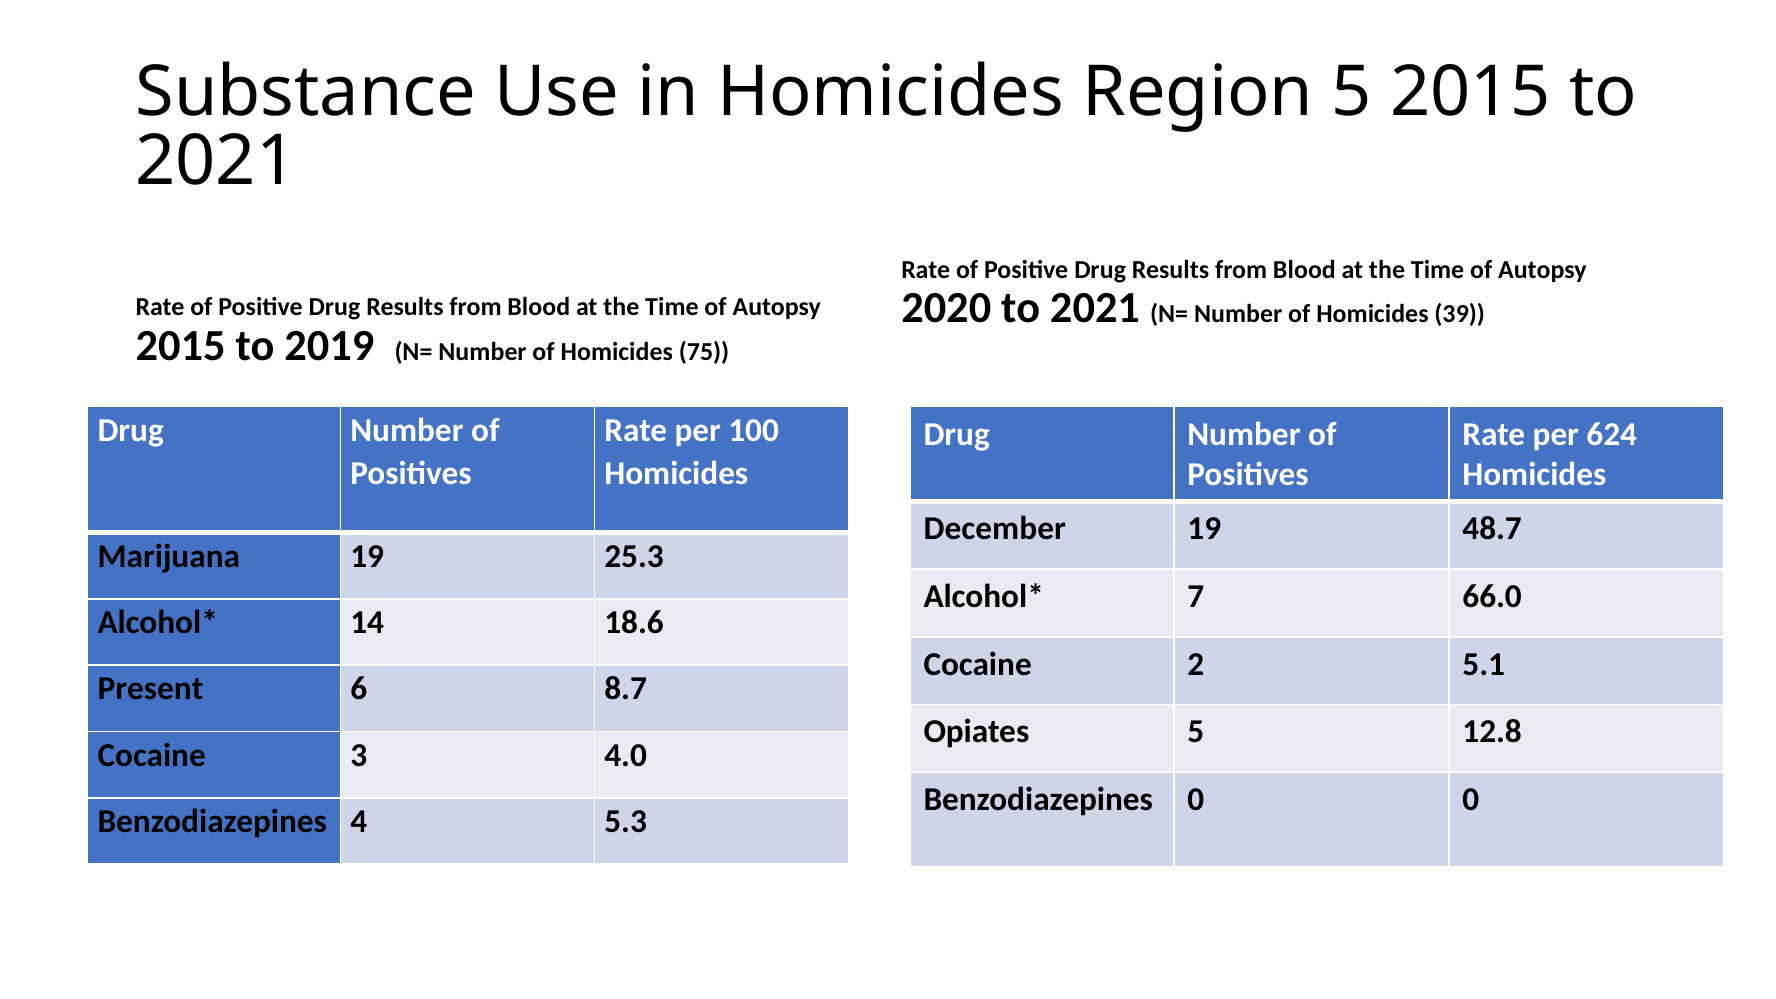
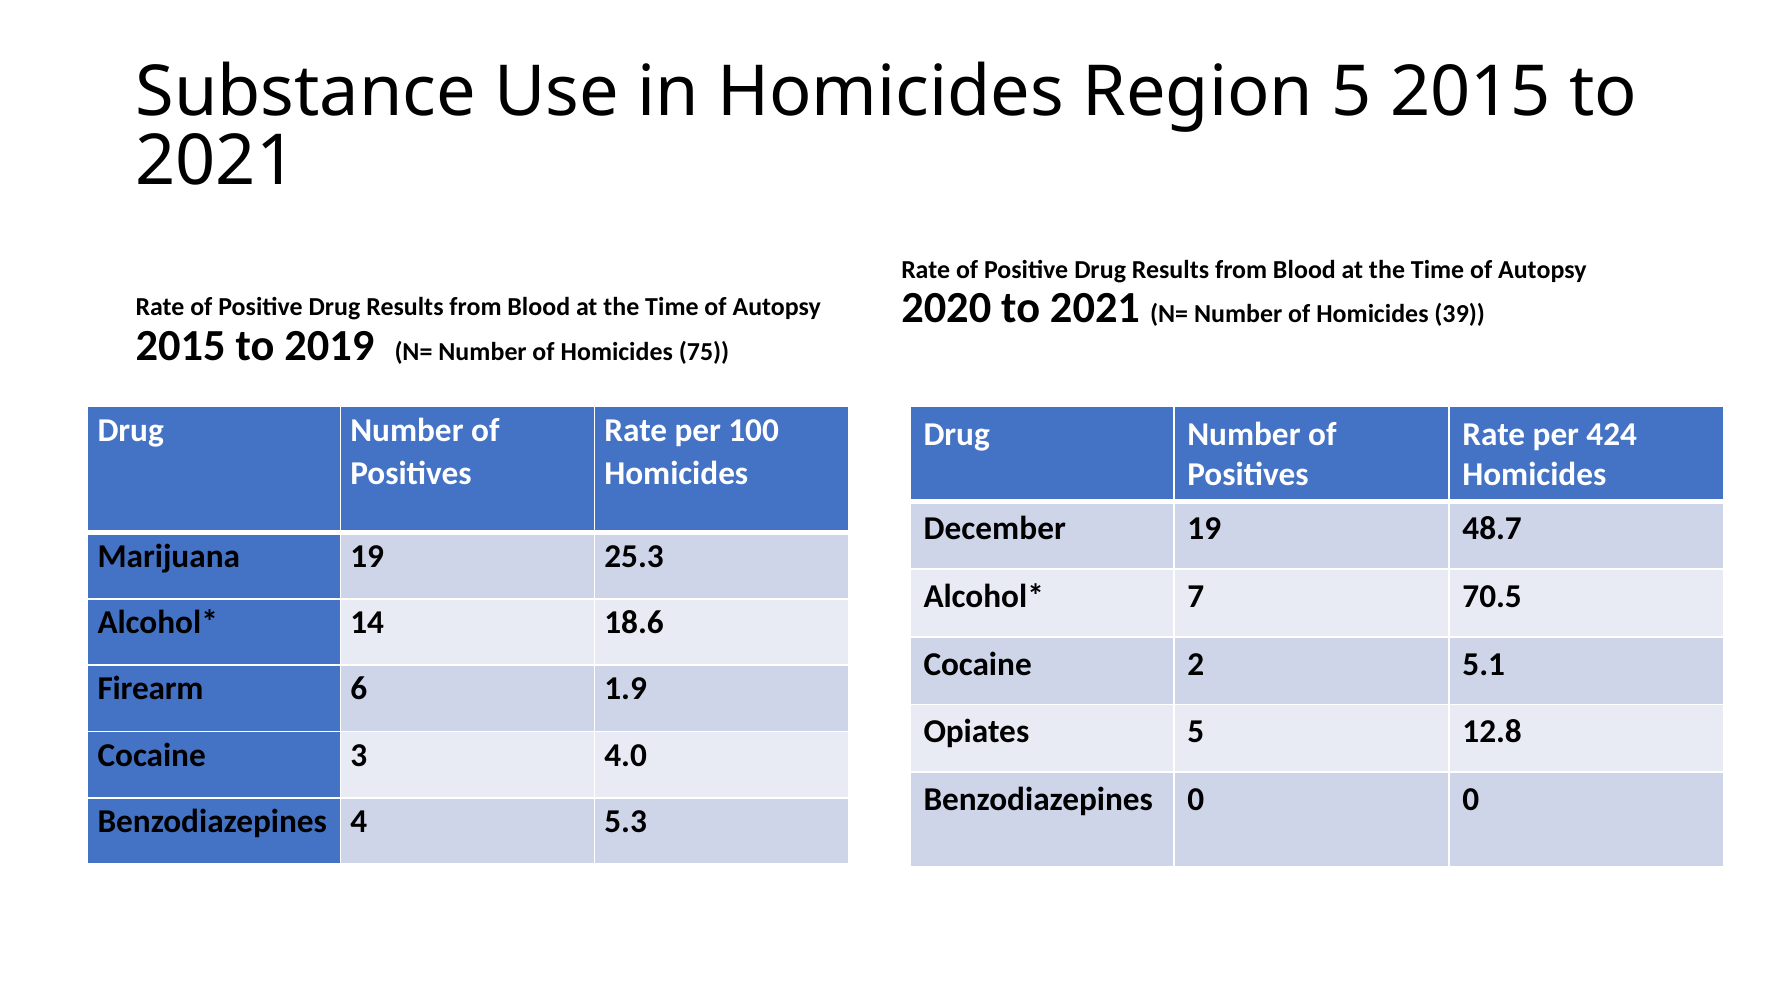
624: 624 -> 424
66.0: 66.0 -> 70.5
Present: Present -> Firearm
8.7: 8.7 -> 1.9
